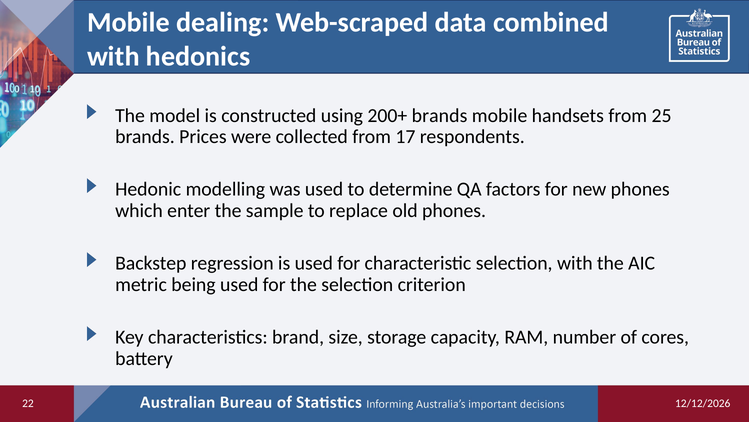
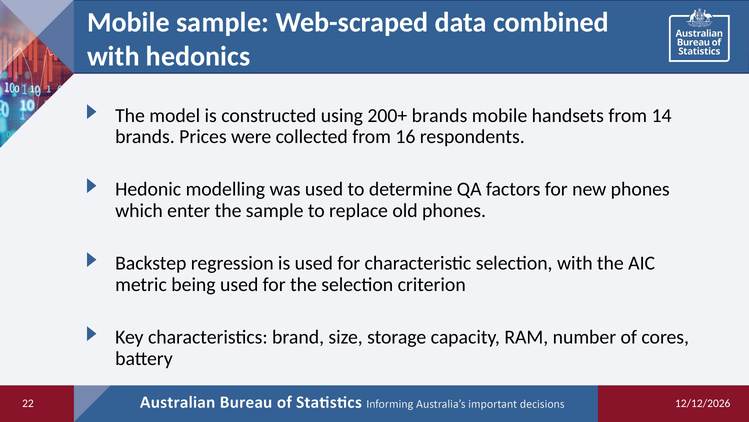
Mobile dealing: dealing -> sample
25: 25 -> 14
17: 17 -> 16
